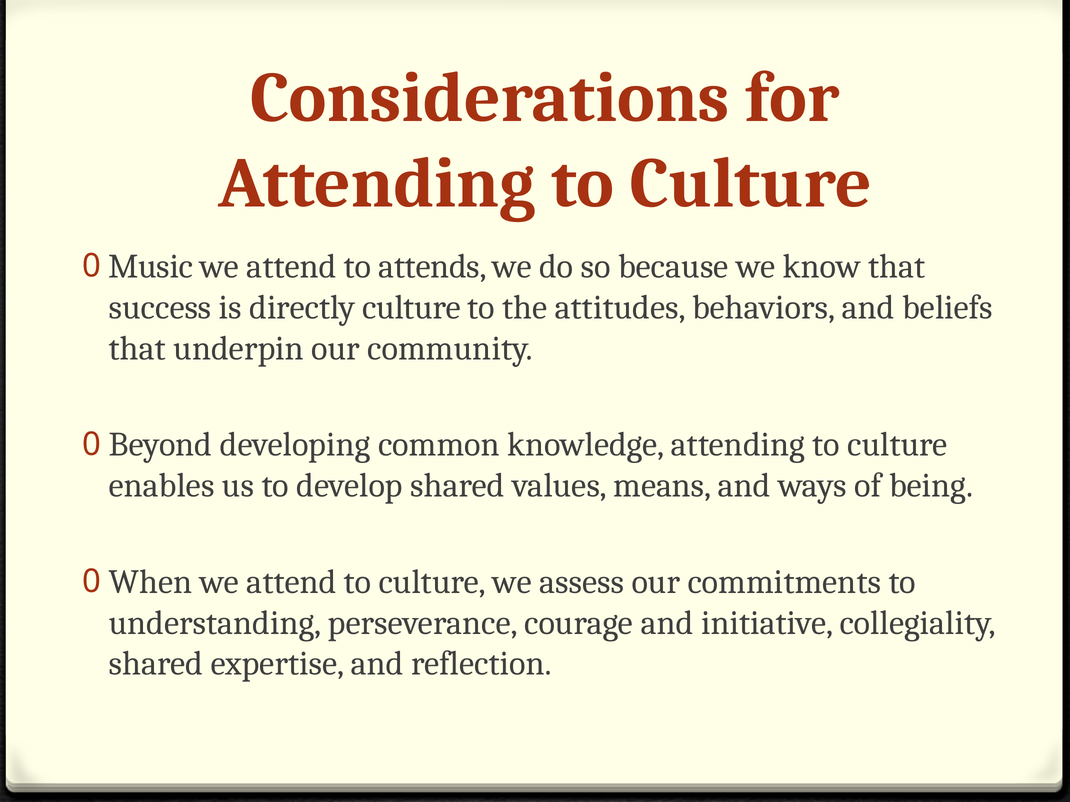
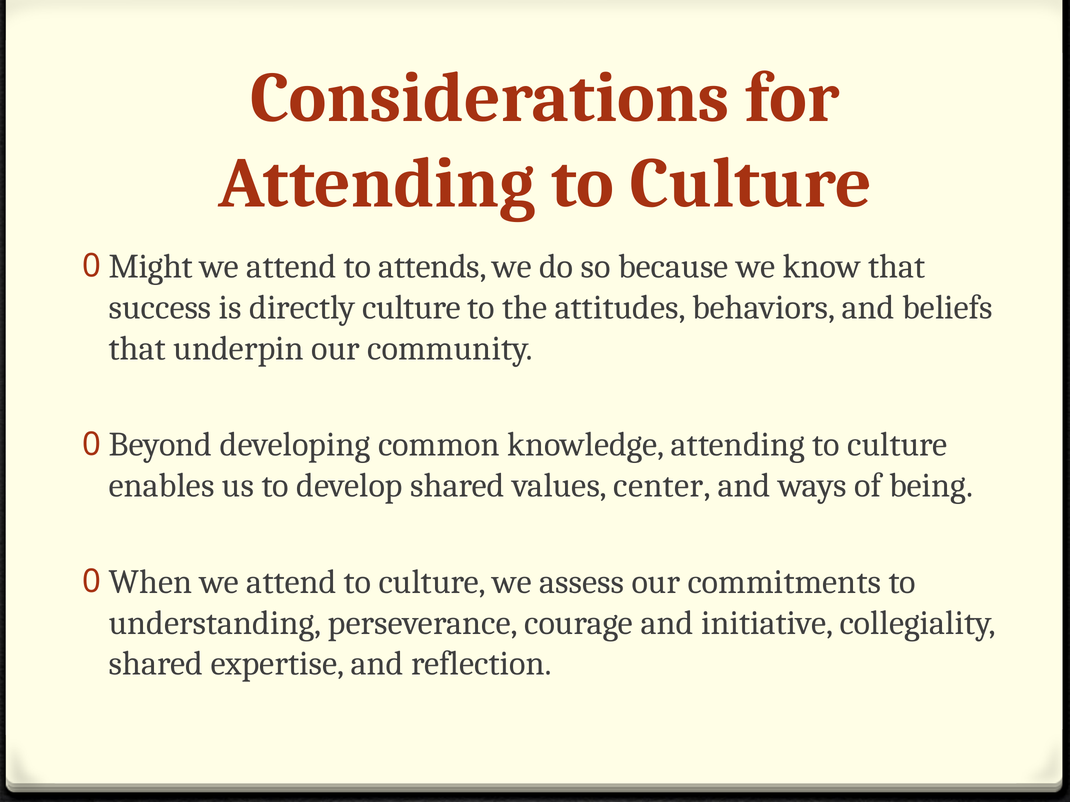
Music: Music -> Might
means: means -> center
